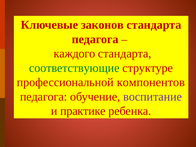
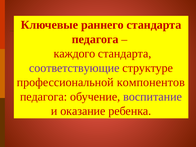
законов: законов -> раннего
соответствующие colour: green -> purple
практике: практике -> оказание
